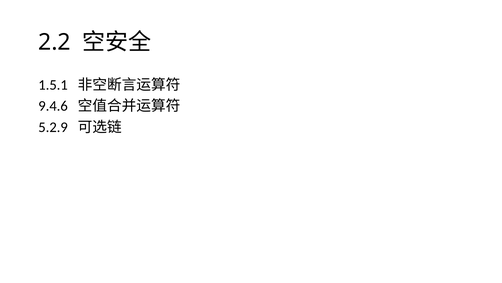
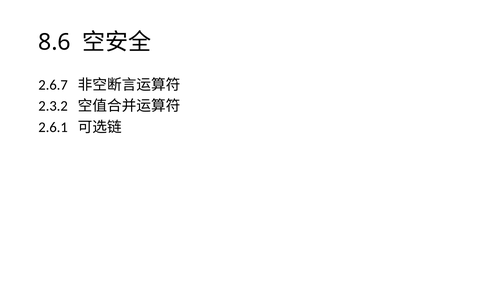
2.2: 2.2 -> 8.6
1.5.1: 1.5.1 -> 2.6.7
9.4.6: 9.4.6 -> 2.3.2
5.2.9: 5.2.9 -> 2.6.1
